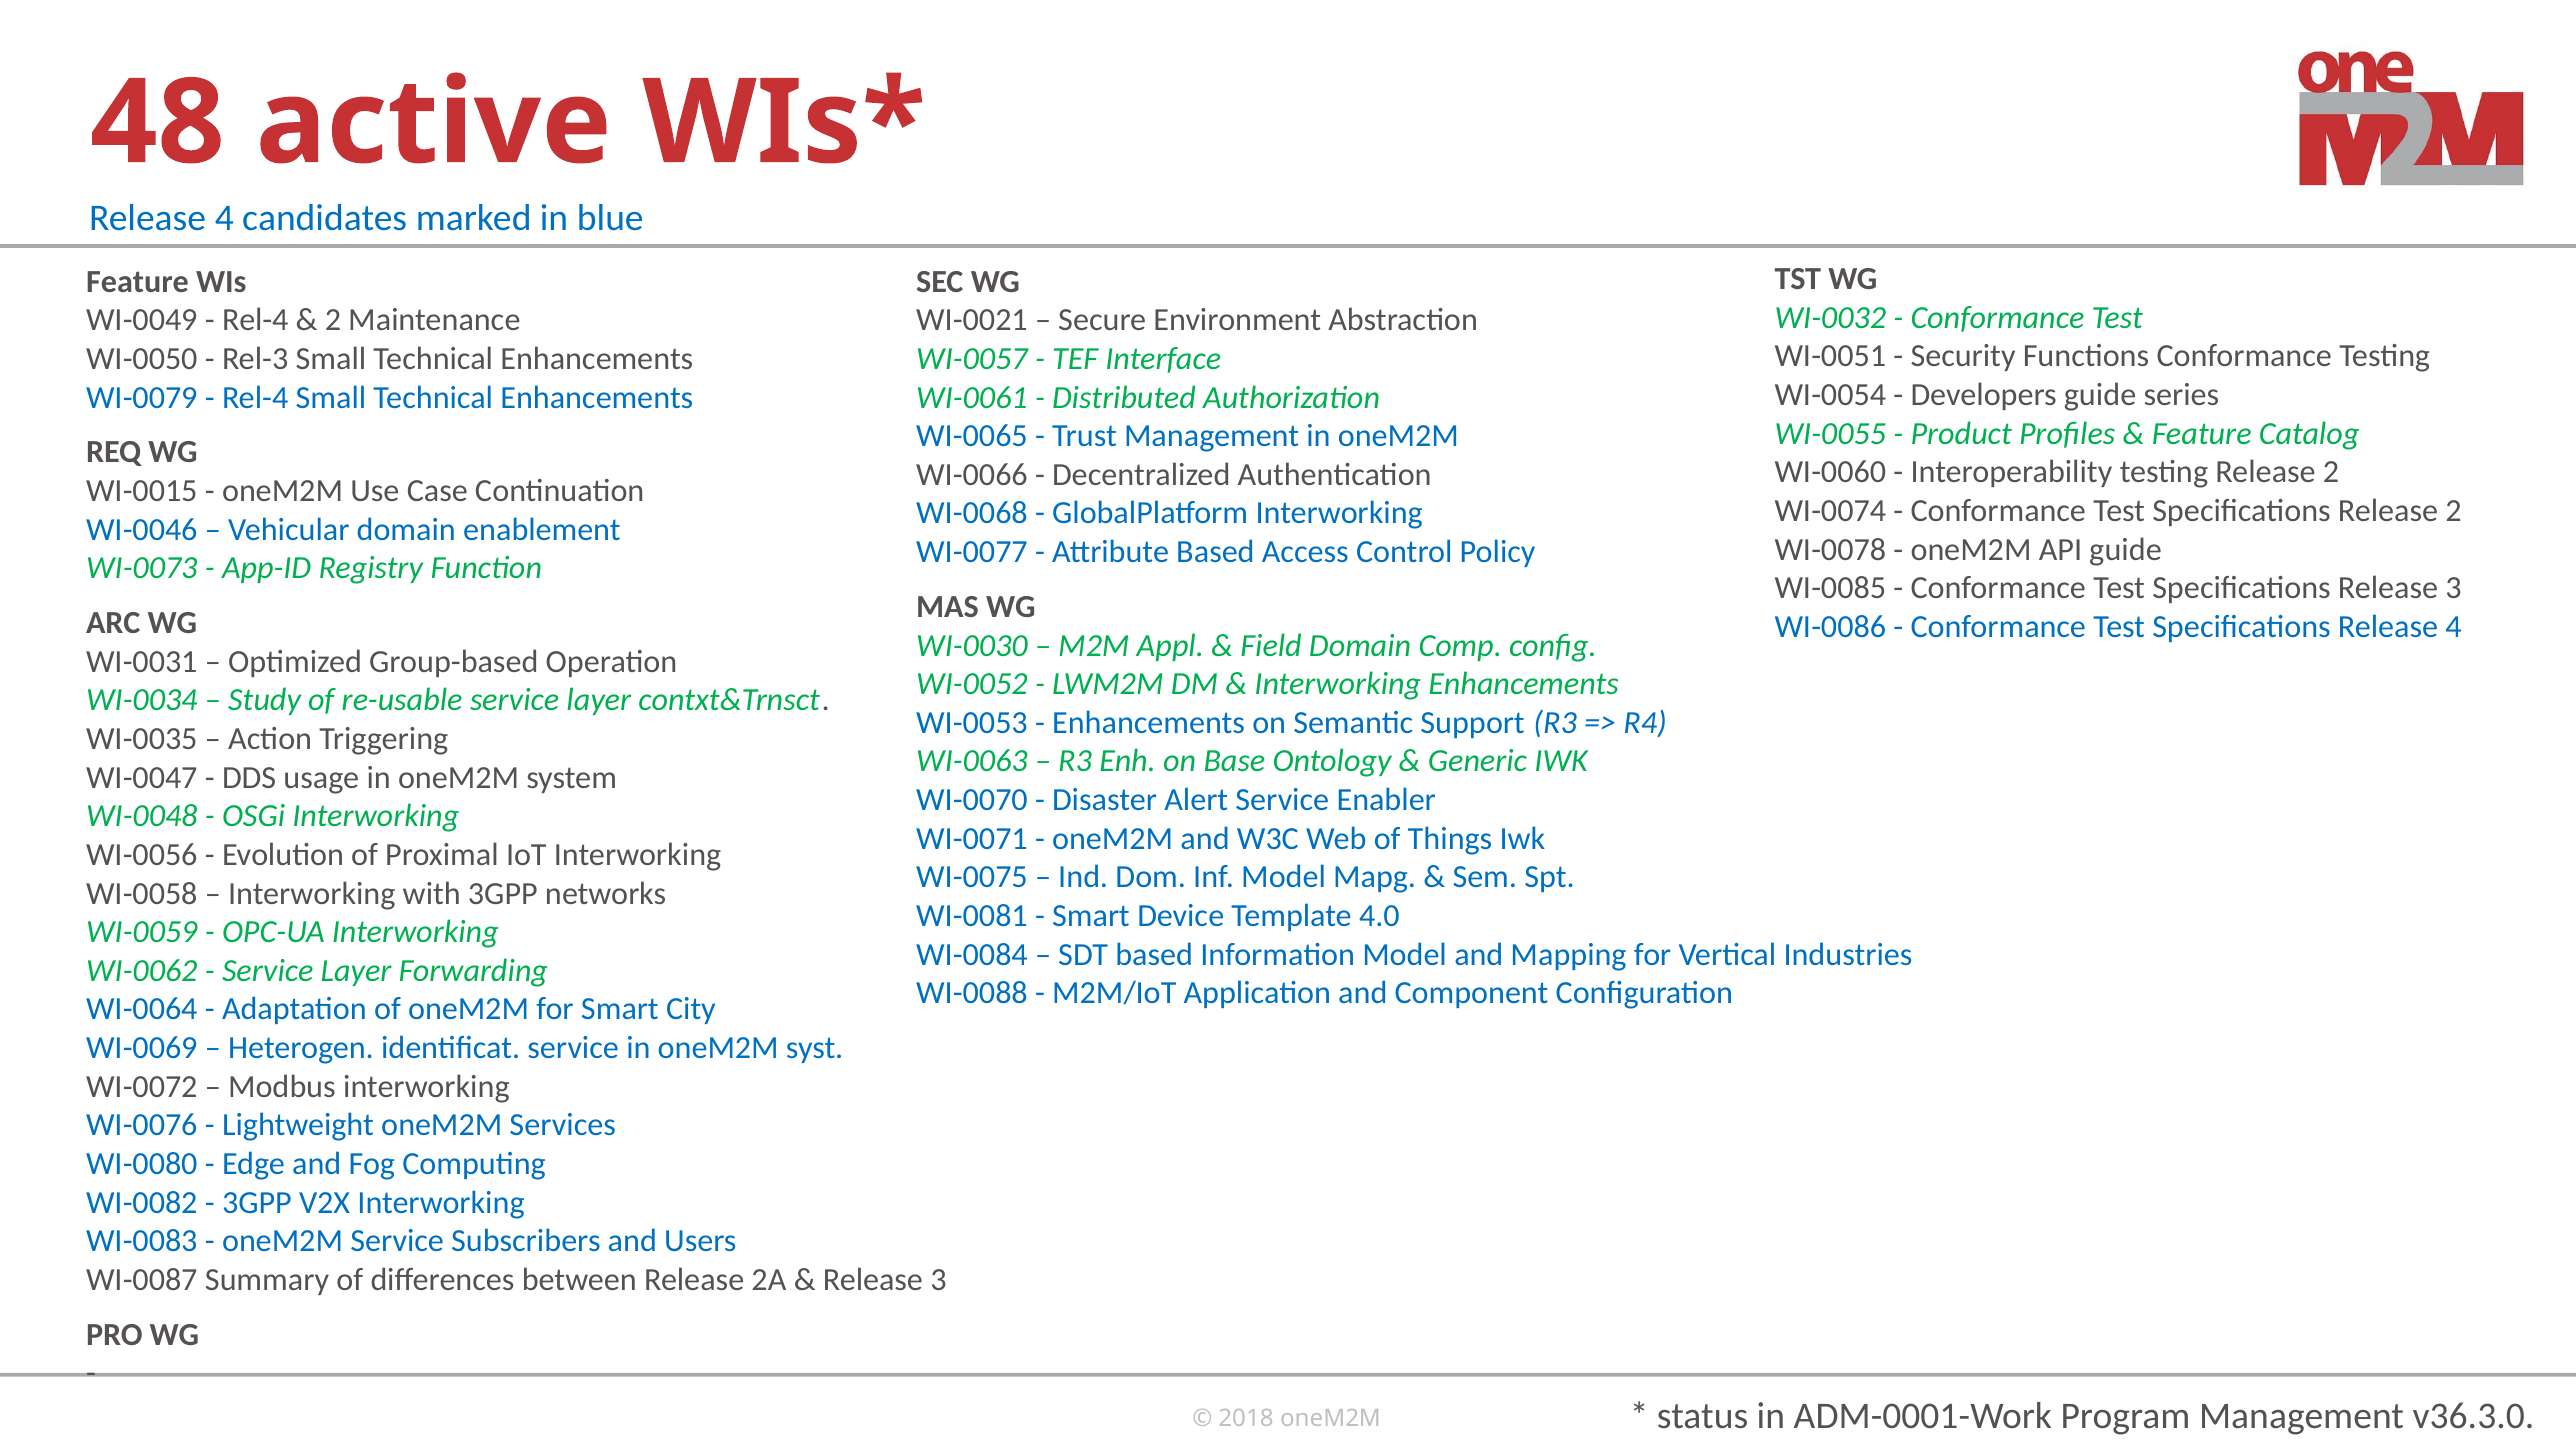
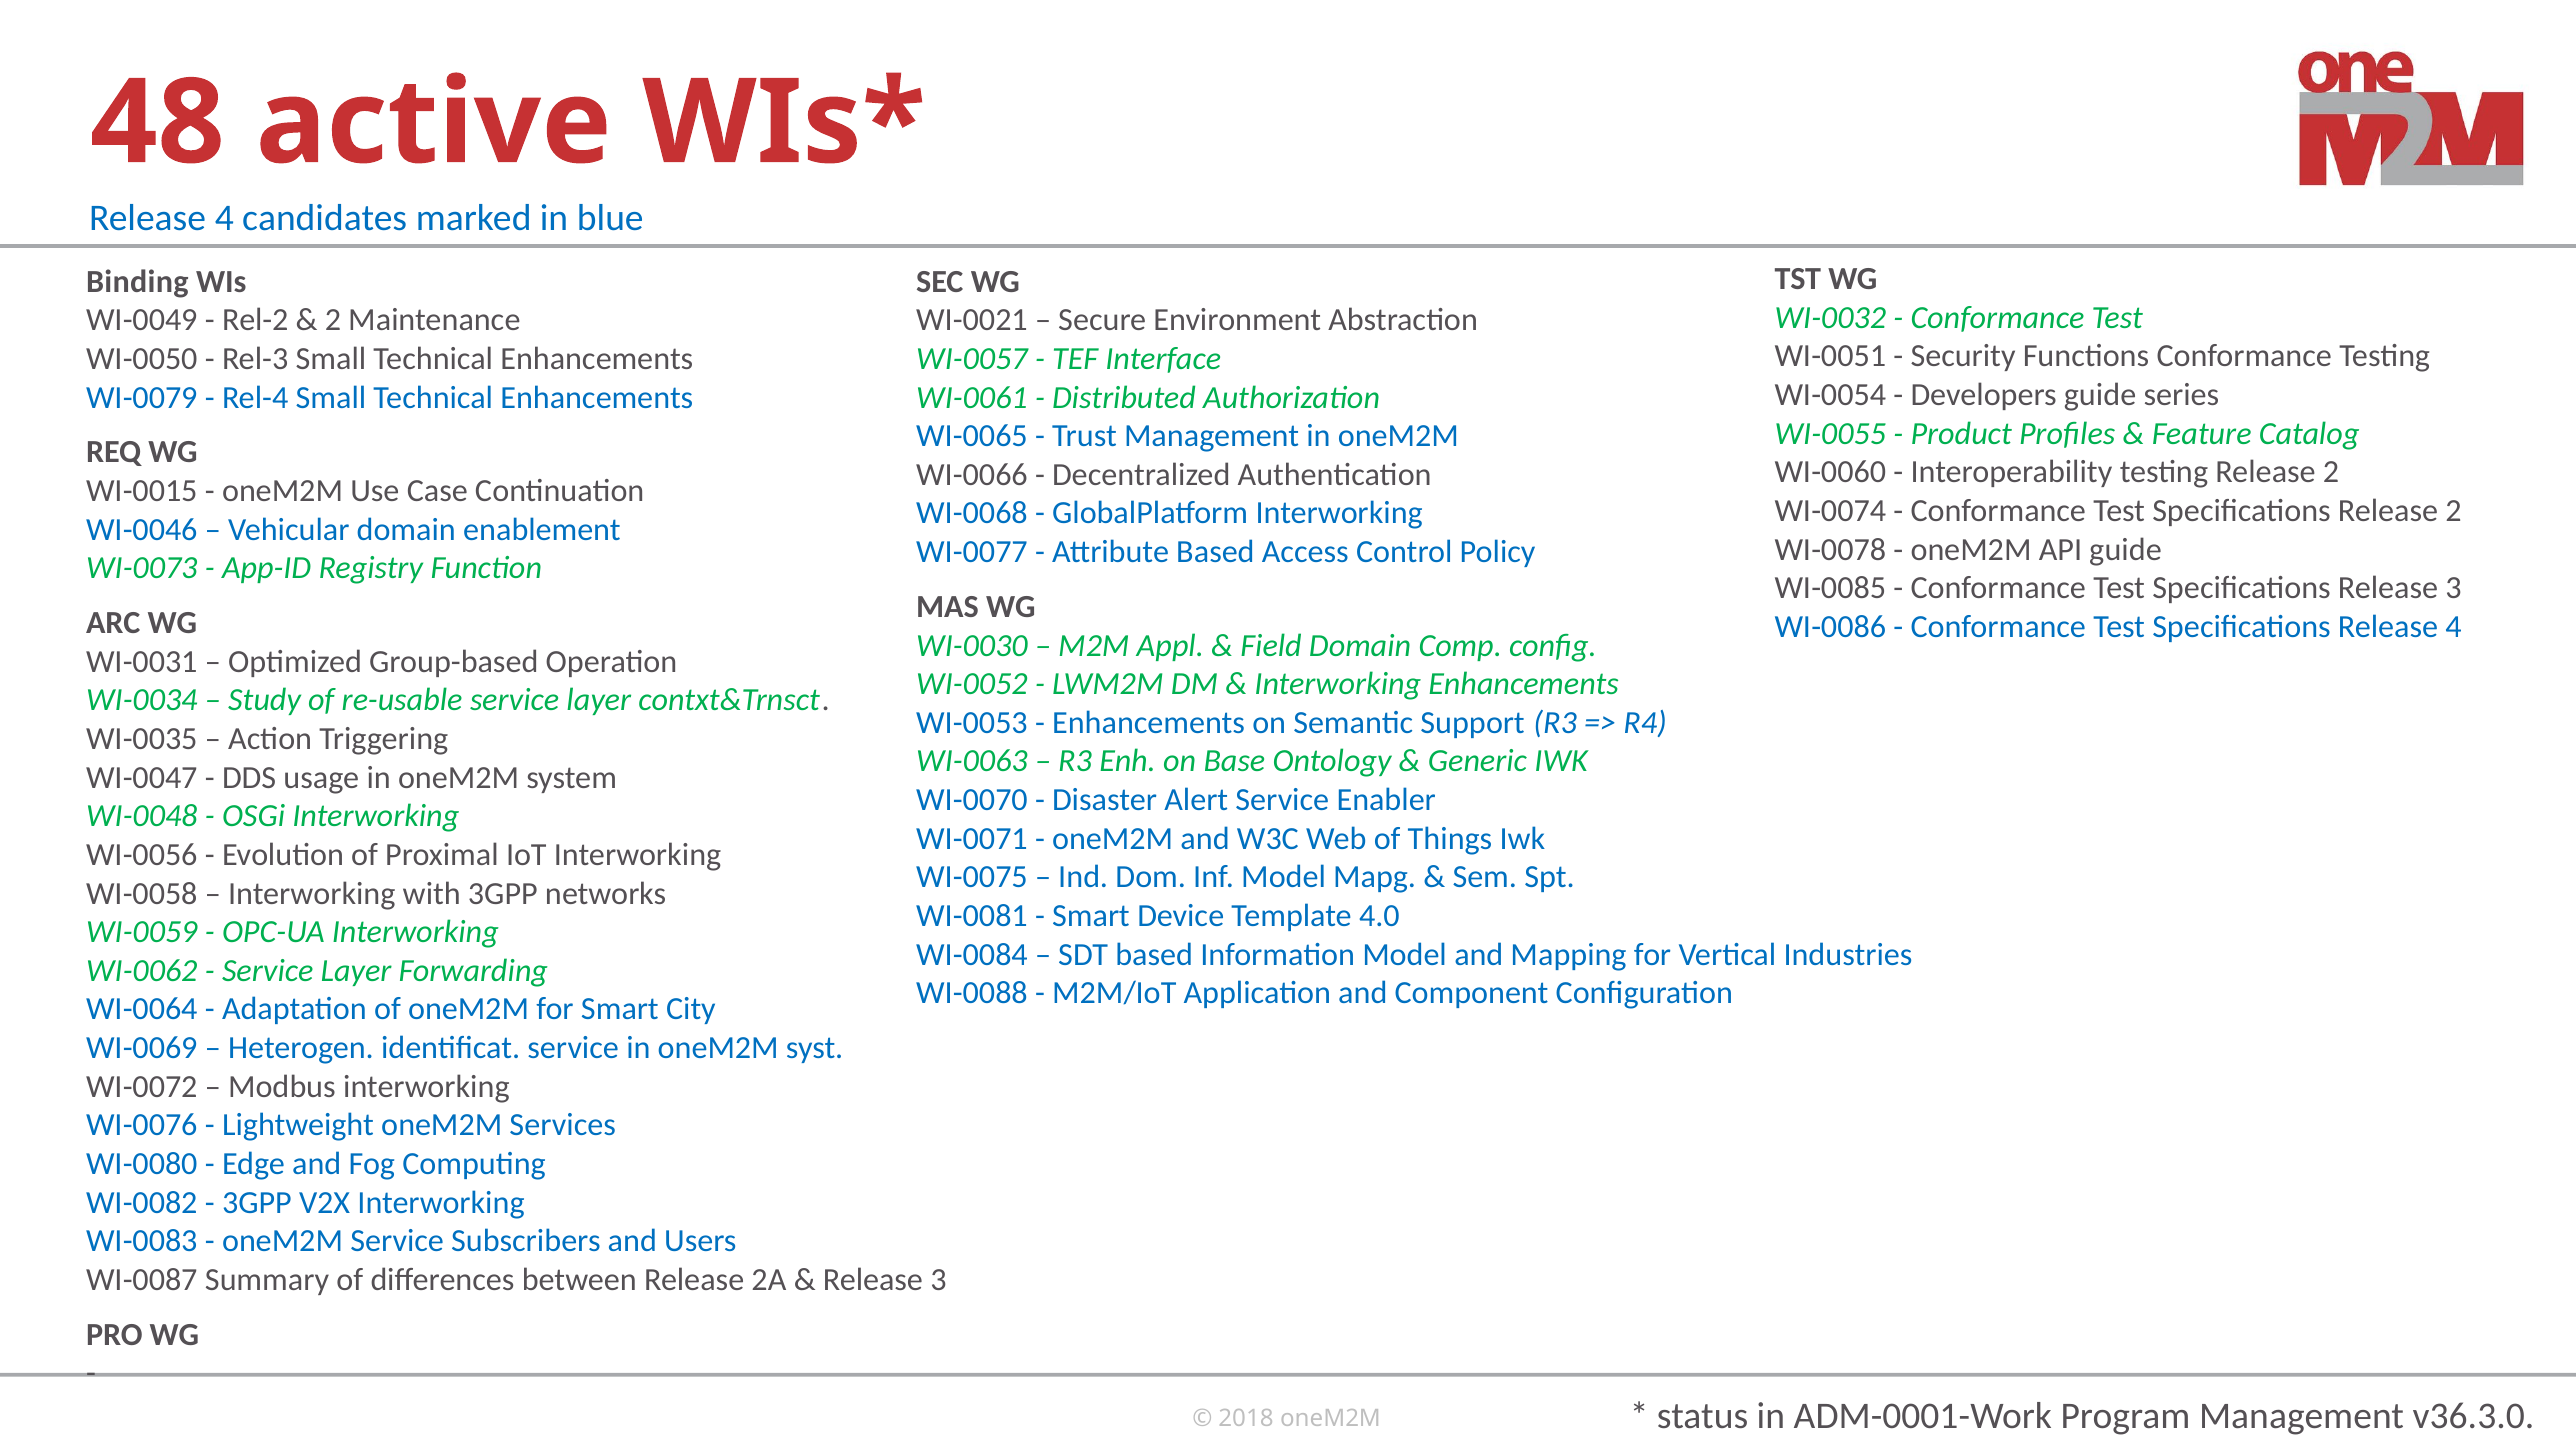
Feature at (138, 282): Feature -> Binding
Rel-4 at (255, 320): Rel-4 -> Rel-2
